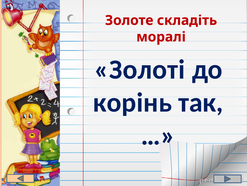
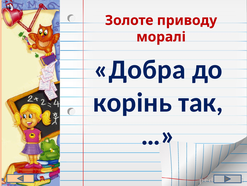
складіть: складіть -> приводу
Золоті: Золоті -> Добра
